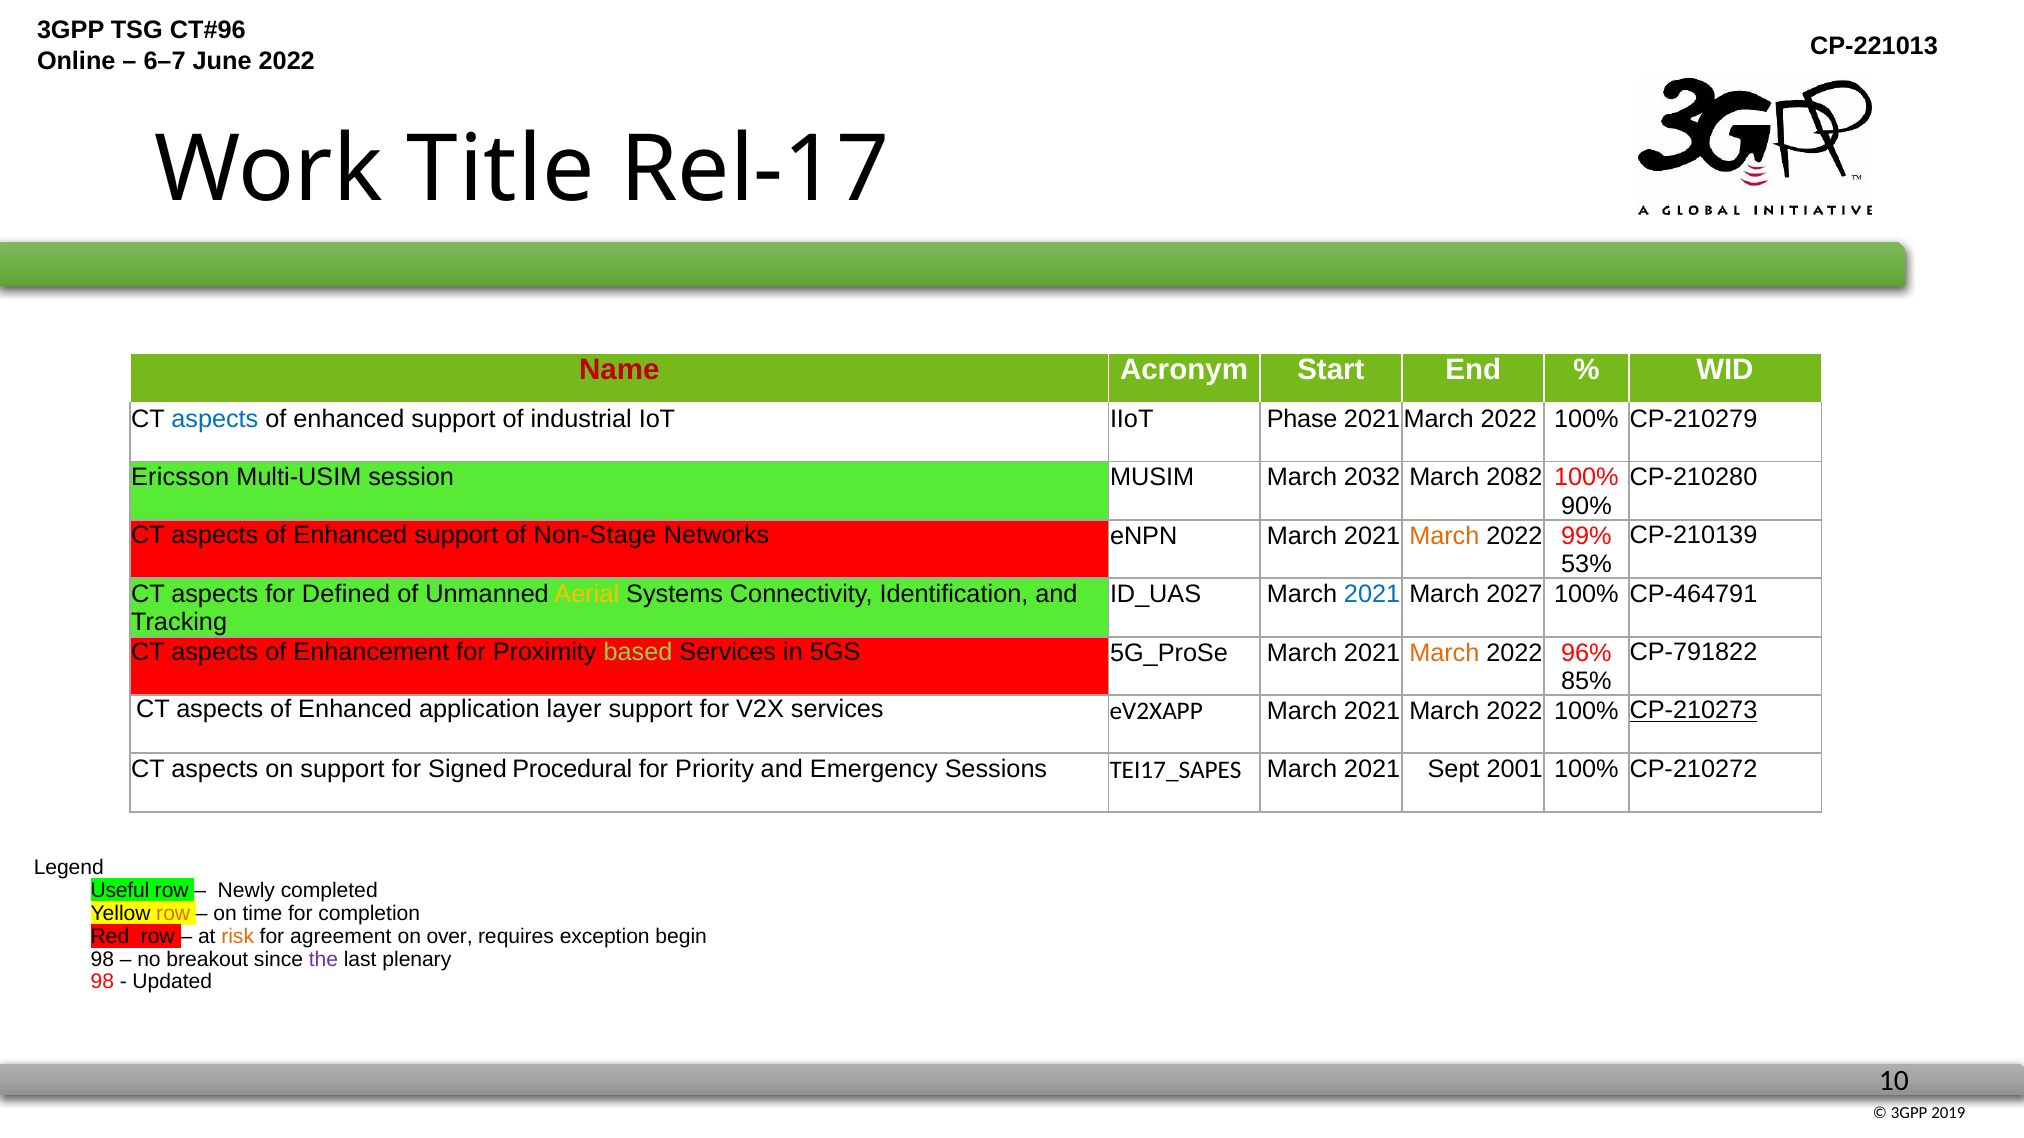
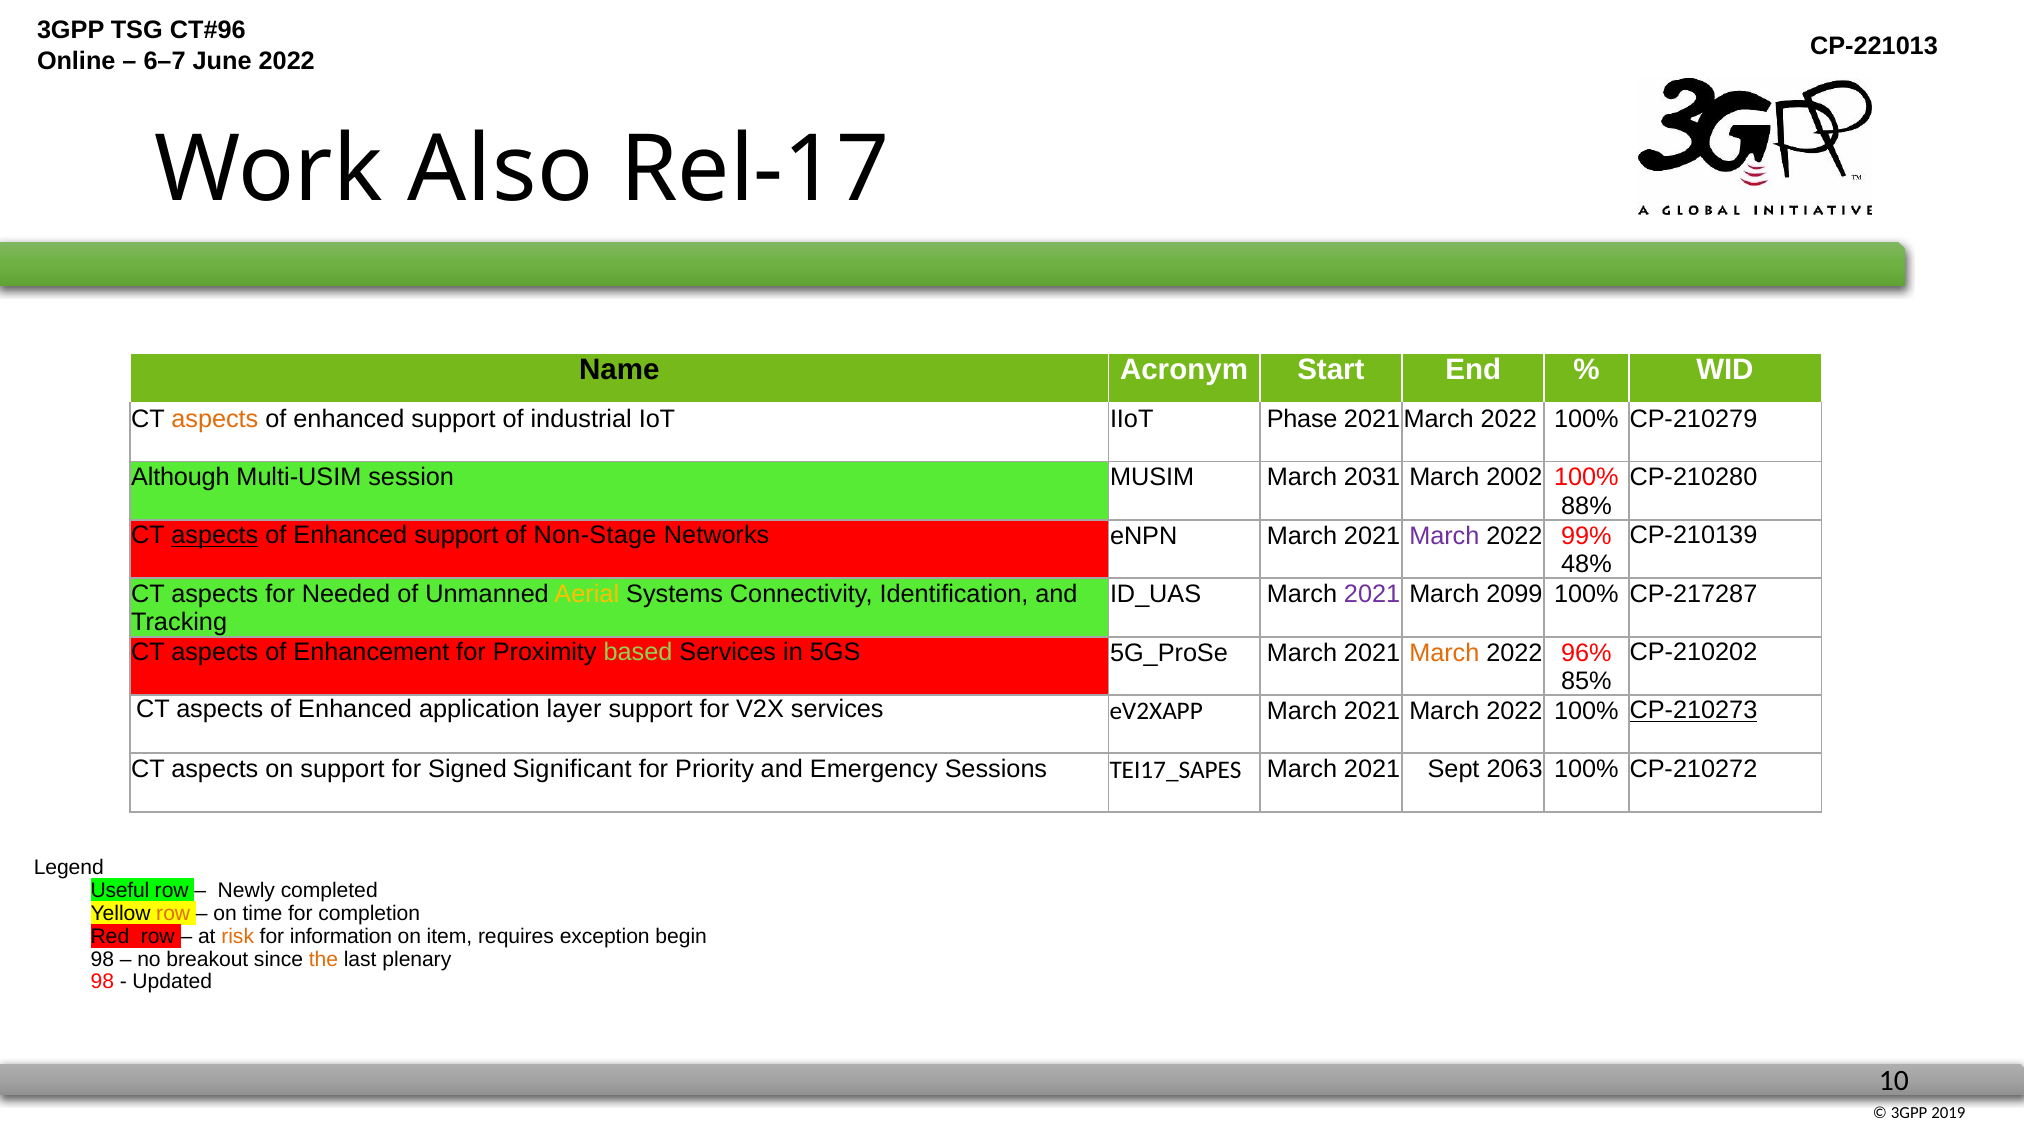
Title: Title -> Also
Name colour: red -> black
aspects at (215, 419) colour: blue -> orange
Ericsson: Ericsson -> Although
2032: 2032 -> 2031
2082: 2082 -> 2002
90%: 90% -> 88%
aspects at (215, 536) underline: none -> present
March at (1444, 536) colour: orange -> purple
53%: 53% -> 48%
Defined: Defined -> Needed
2021 at (1372, 595) colour: blue -> purple
2027: 2027 -> 2099
CP-464791: CP-464791 -> CP-217287
CP-791822: CP-791822 -> CP-210202
Procedural: Procedural -> Significant
2001: 2001 -> 2063
agreement: agreement -> information
over: over -> item
the colour: purple -> orange
